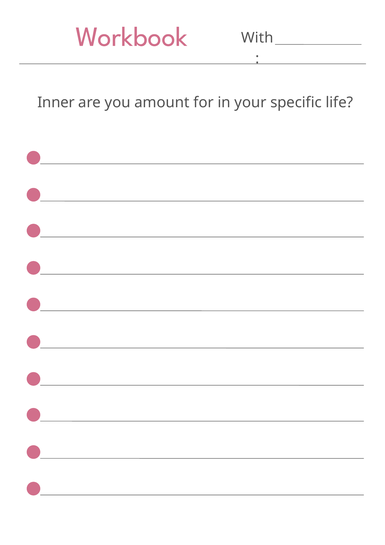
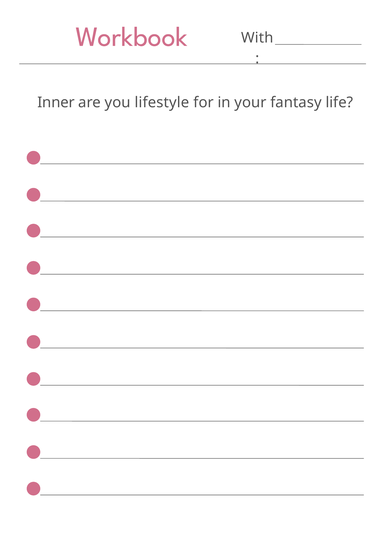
amount: amount -> lifestyle
specific: specific -> fantasy
